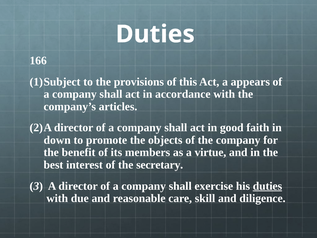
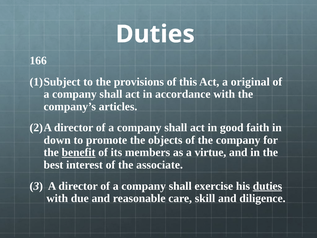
appears: appears -> original
benefit underline: none -> present
secretary: secretary -> associate
